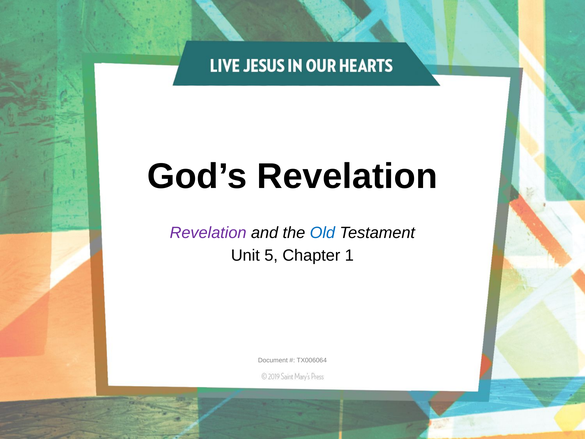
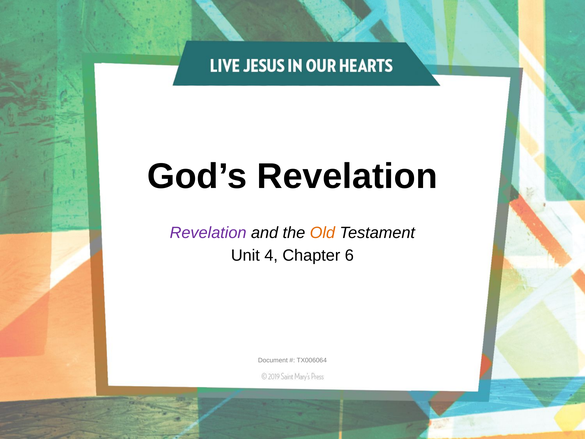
Old colour: blue -> orange
5: 5 -> 4
1: 1 -> 6
